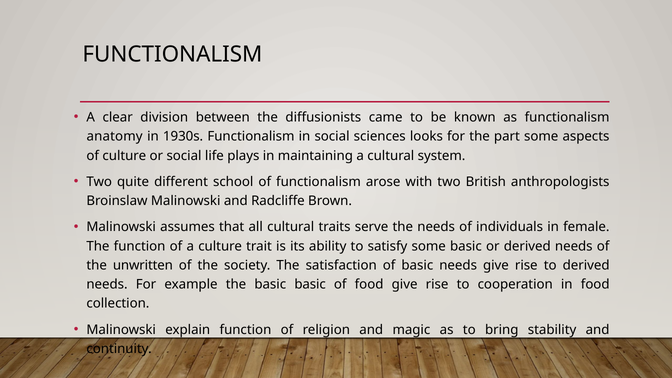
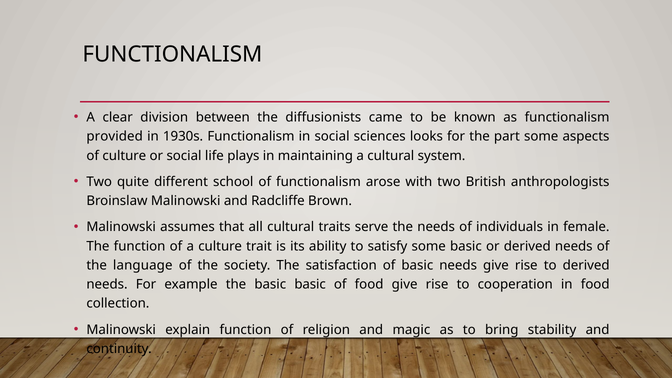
anatomy: anatomy -> provided
unwritten: unwritten -> language
